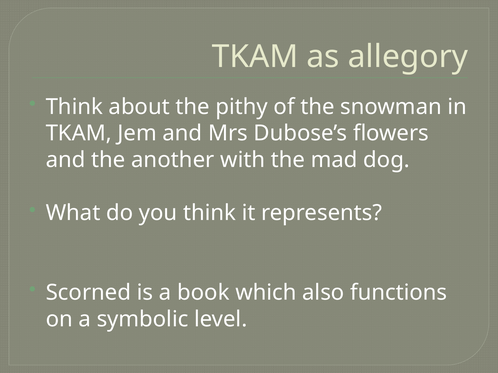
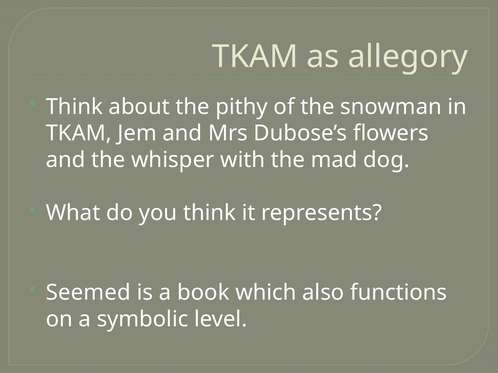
another: another -> whisper
Scorned: Scorned -> Seemed
